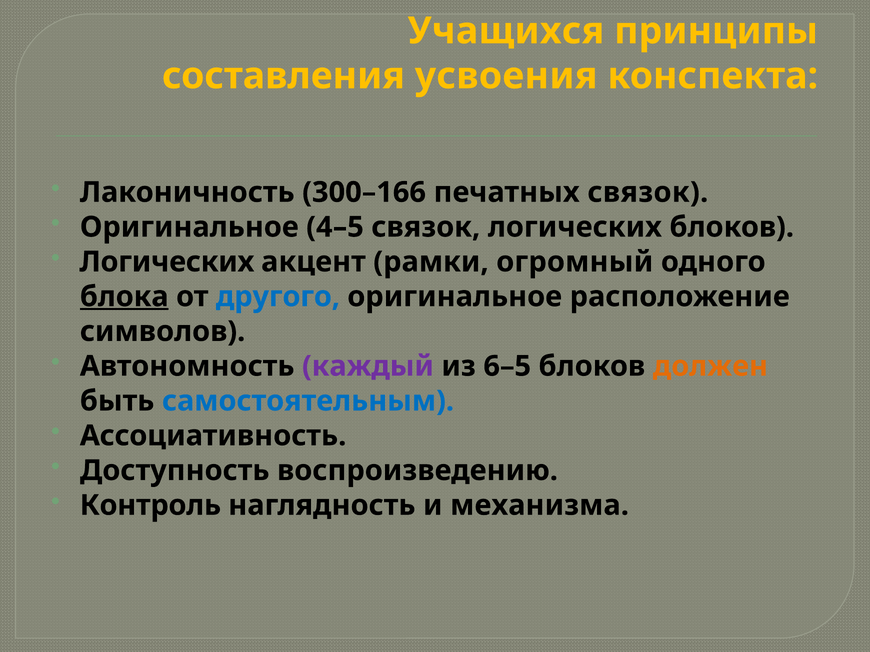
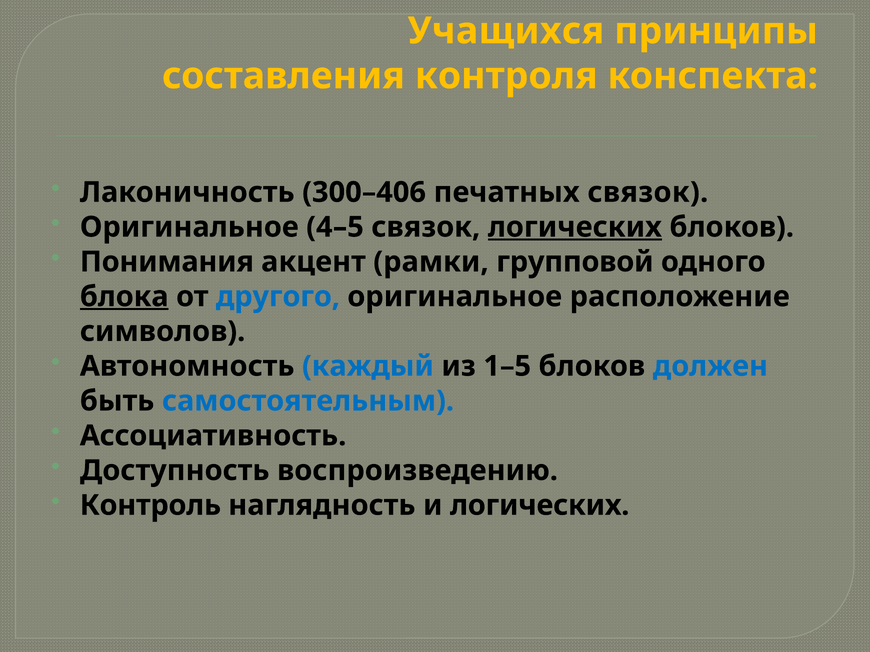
усвоения: усвоения -> контроля
300–166: 300–166 -> 300–406
логических at (575, 227) underline: none -> present
Логических at (167, 262): Логических -> Понимания
огромный: огромный -> групповой
каждый colour: purple -> blue
6–5: 6–5 -> 1–5
должен colour: orange -> blue
и механизма: механизма -> логических
